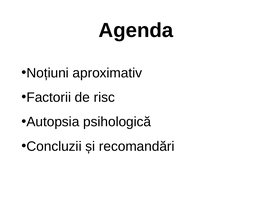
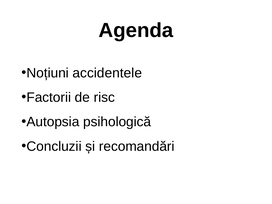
aproximativ: aproximativ -> accidentele
